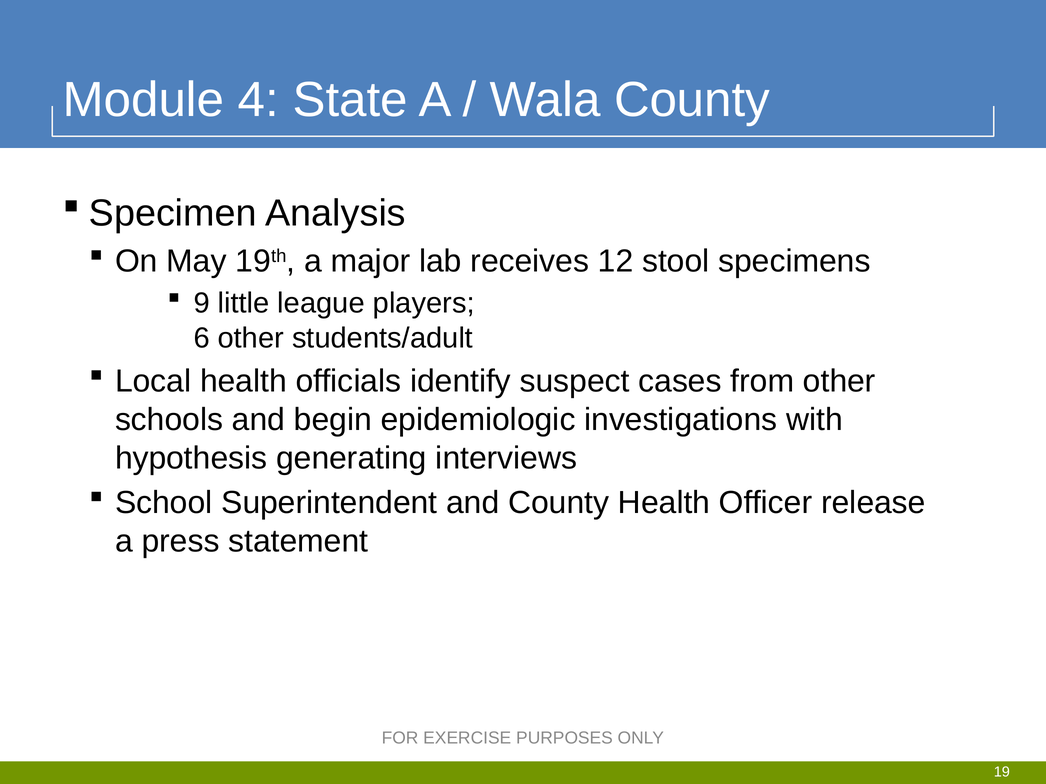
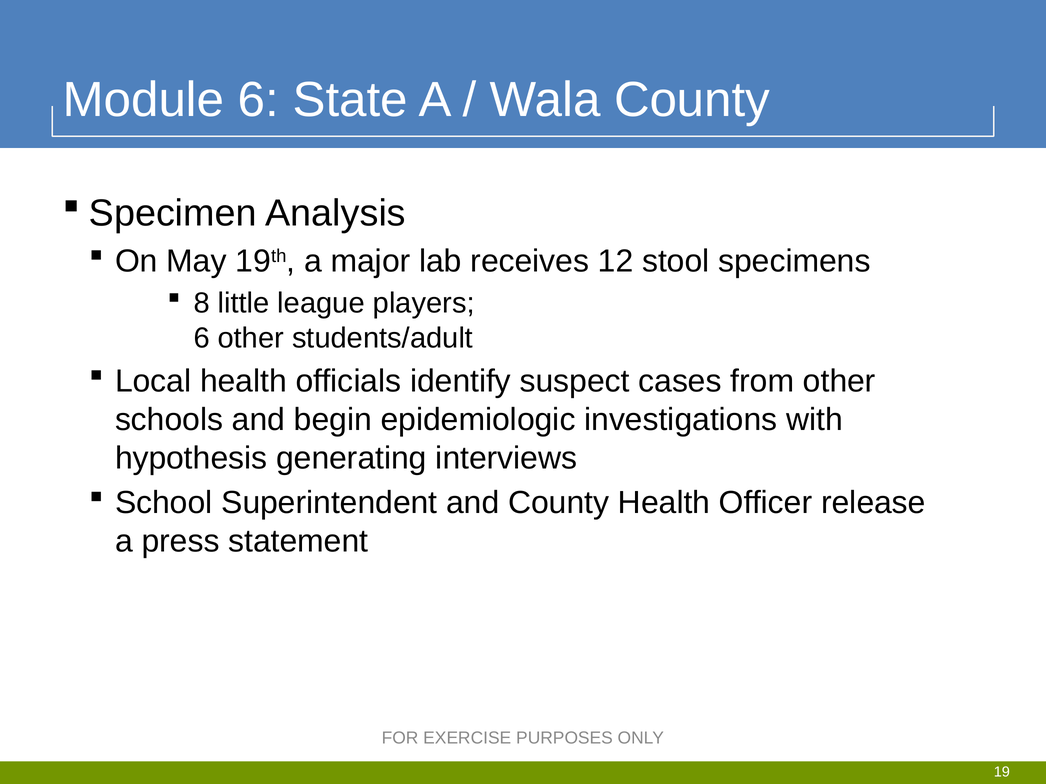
Module 4: 4 -> 6
9: 9 -> 8
